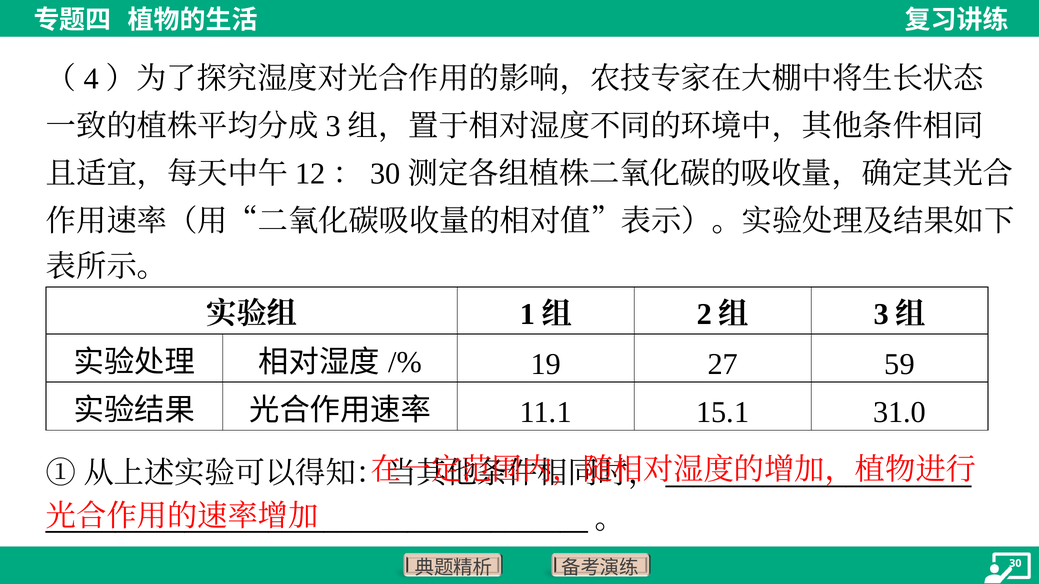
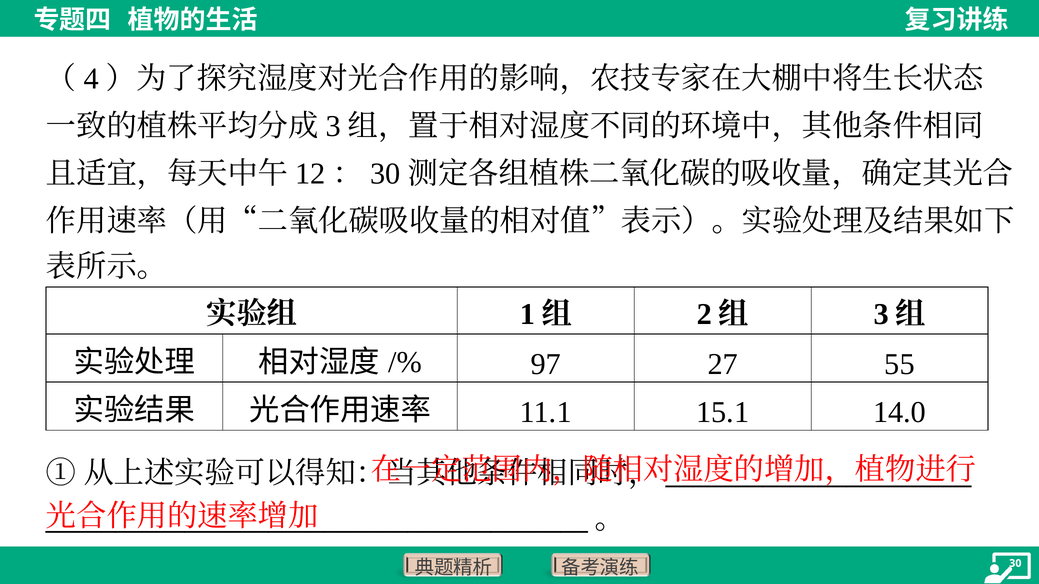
19: 19 -> 97
59: 59 -> 55
31.0: 31.0 -> 14.0
